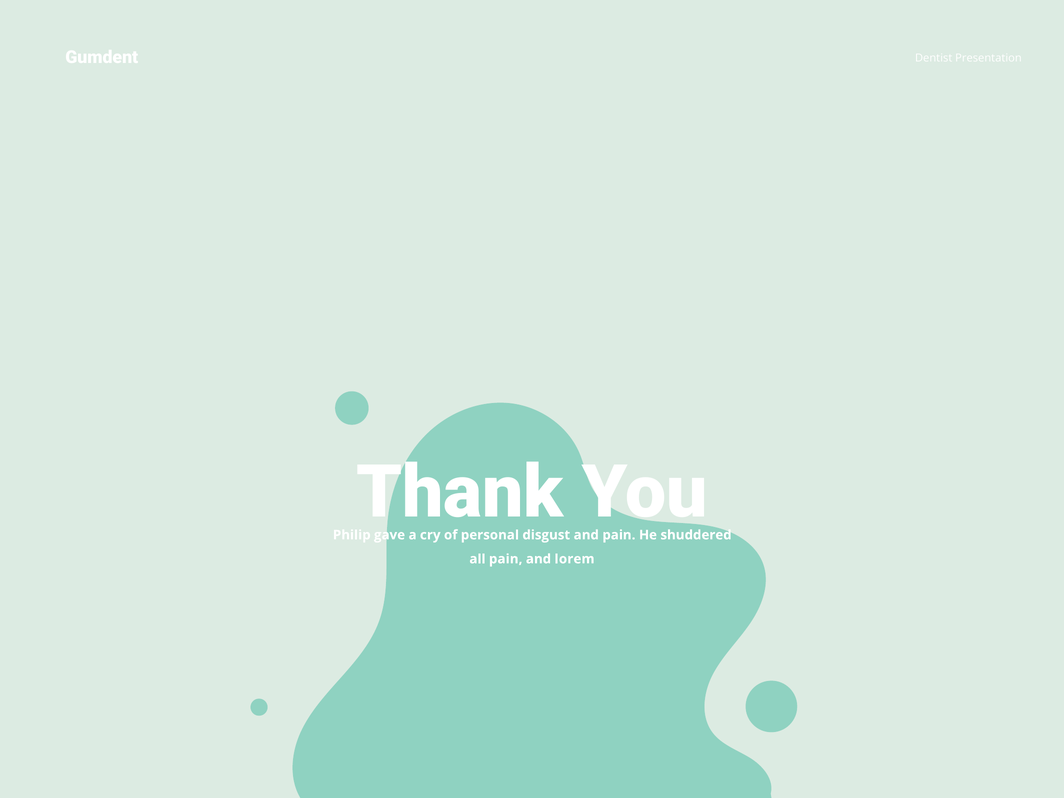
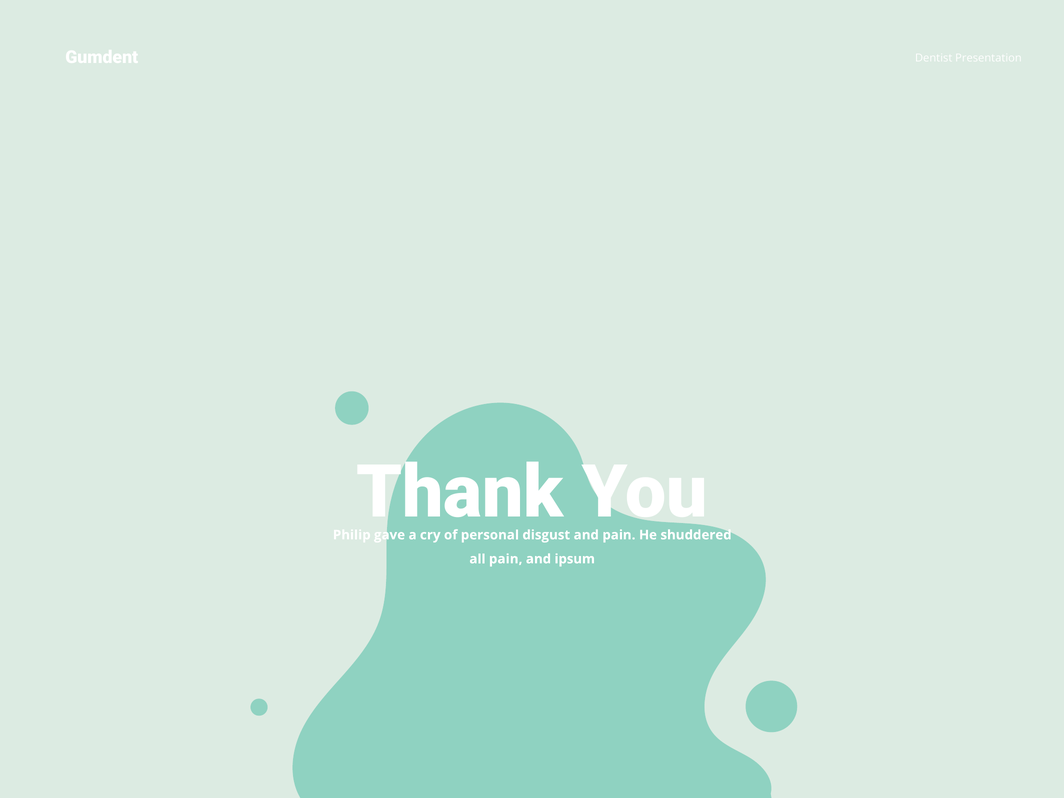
lorem: lorem -> ipsum
